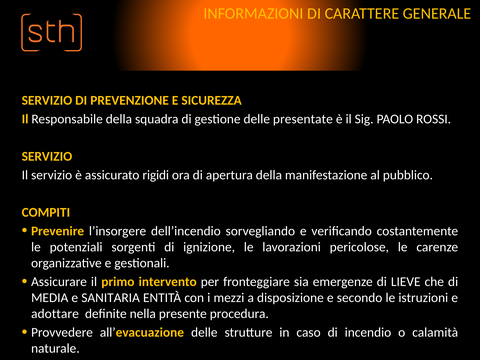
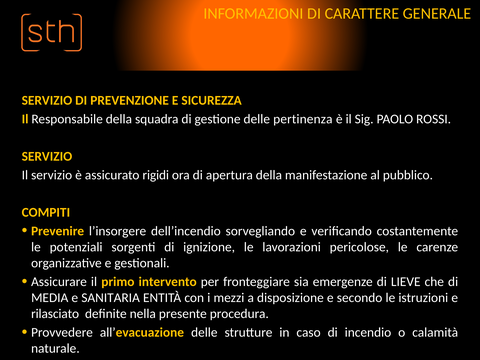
presentate: presentate -> pertinenza
adottare: adottare -> rilasciato
